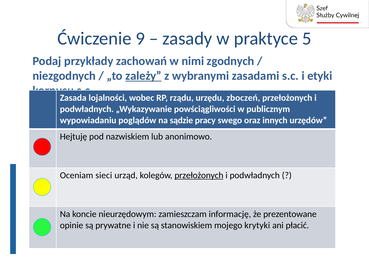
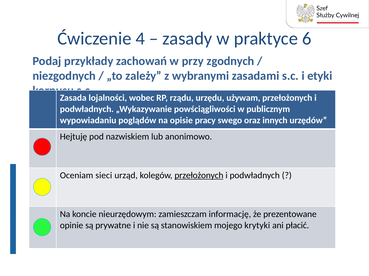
9: 9 -> 4
5: 5 -> 6
nimi: nimi -> przy
zależy underline: present -> none
zboczeń: zboczeń -> używam
sądzie: sądzie -> opisie
